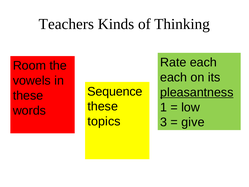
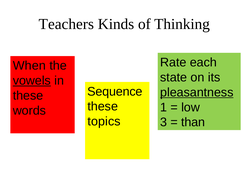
Room: Room -> When
each at (174, 77): each -> state
vowels underline: none -> present
give: give -> than
